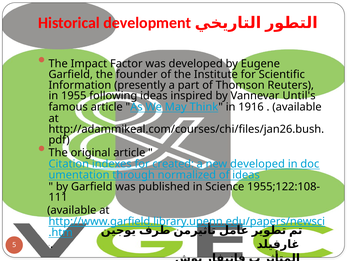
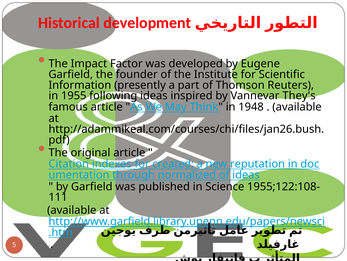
Until's: Until's -> They's
1916: 1916 -> 1948
new developed: developed -> reputation
